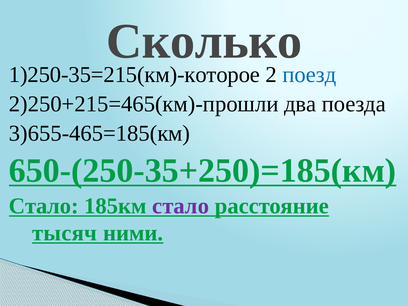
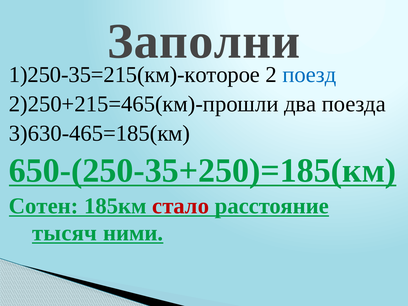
Сколько: Сколько -> Заполни
3)655-465=185(км: 3)655-465=185(км -> 3)630-465=185(км
Стало at (44, 206): Стало -> Сотен
стало at (181, 206) colour: purple -> red
